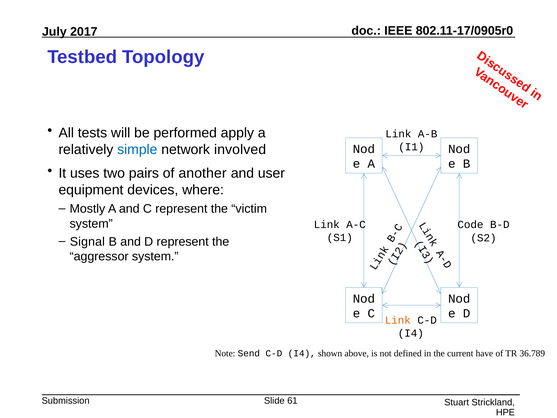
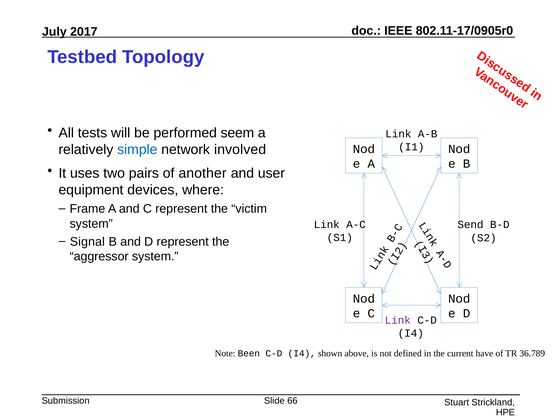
apply: apply -> seem
Mostly: Mostly -> Frame
Code: Code -> Send
Link at (398, 320) colour: orange -> purple
Send: Send -> Been
61: 61 -> 66
